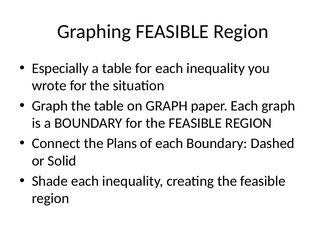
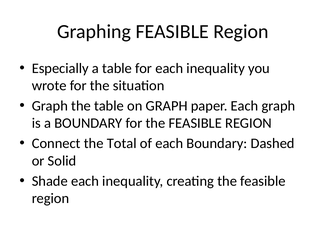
Plans: Plans -> Total
